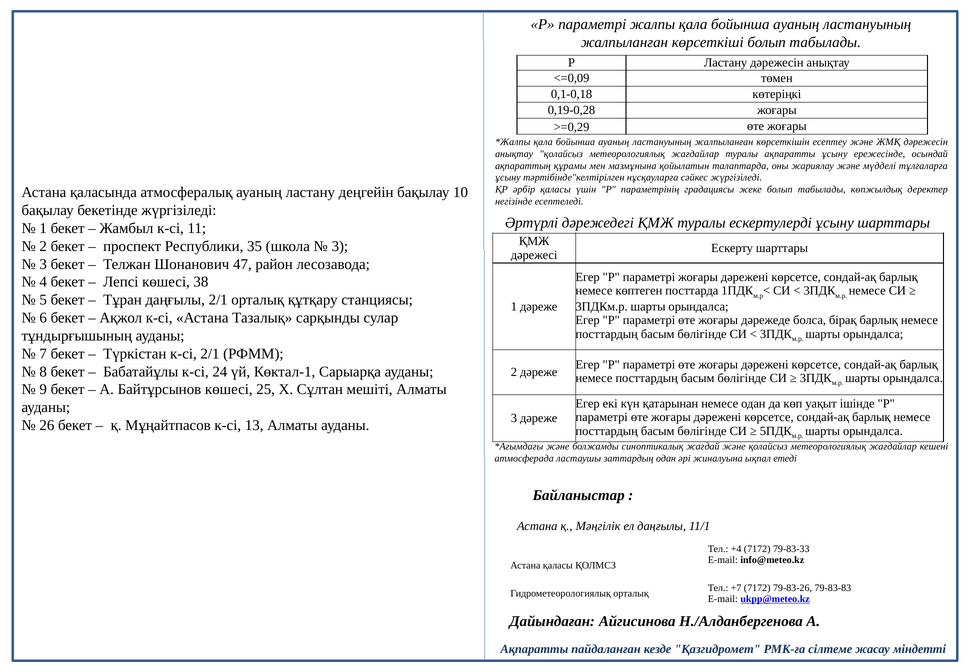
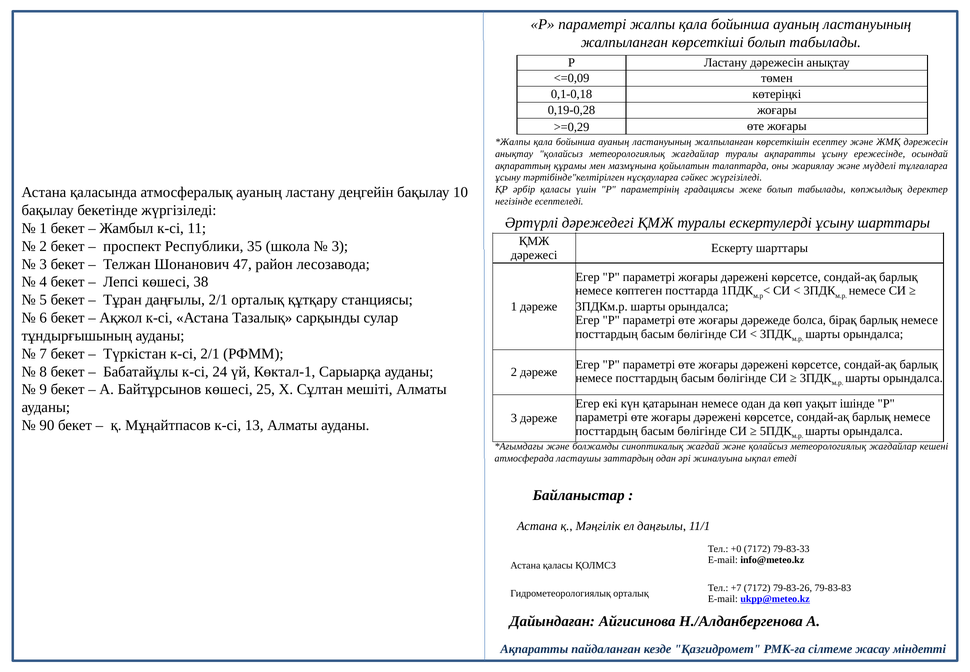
26: 26 -> 90
+4: +4 -> +0
